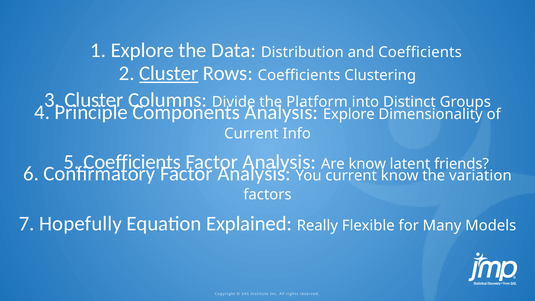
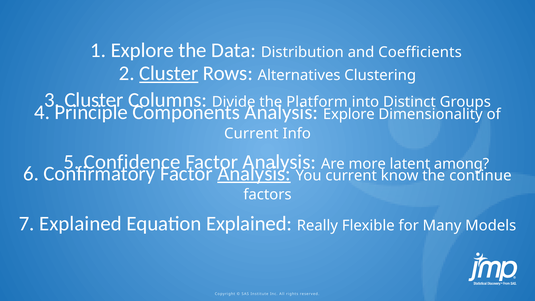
Rows Coefficients: Coefficients -> Alternatives
Coefficients at (132, 162): Coefficients -> Confidence
Are know: know -> more
friends: friends -> among
Analysis at (254, 173) underline: none -> present
variation: variation -> continue
7 Hopefully: Hopefully -> Explained
